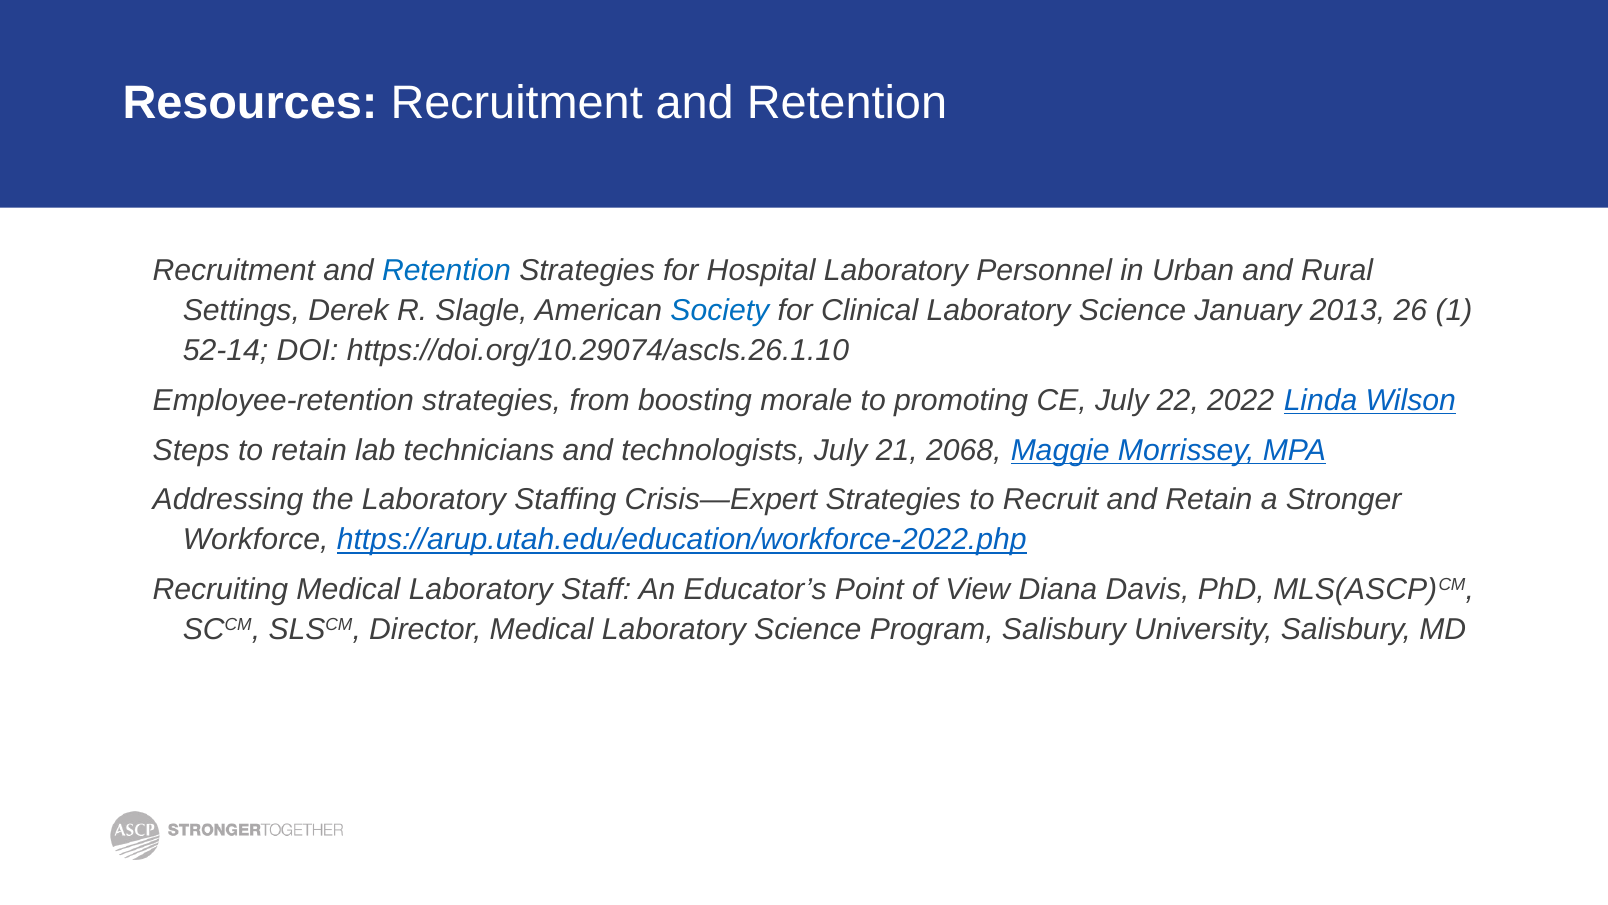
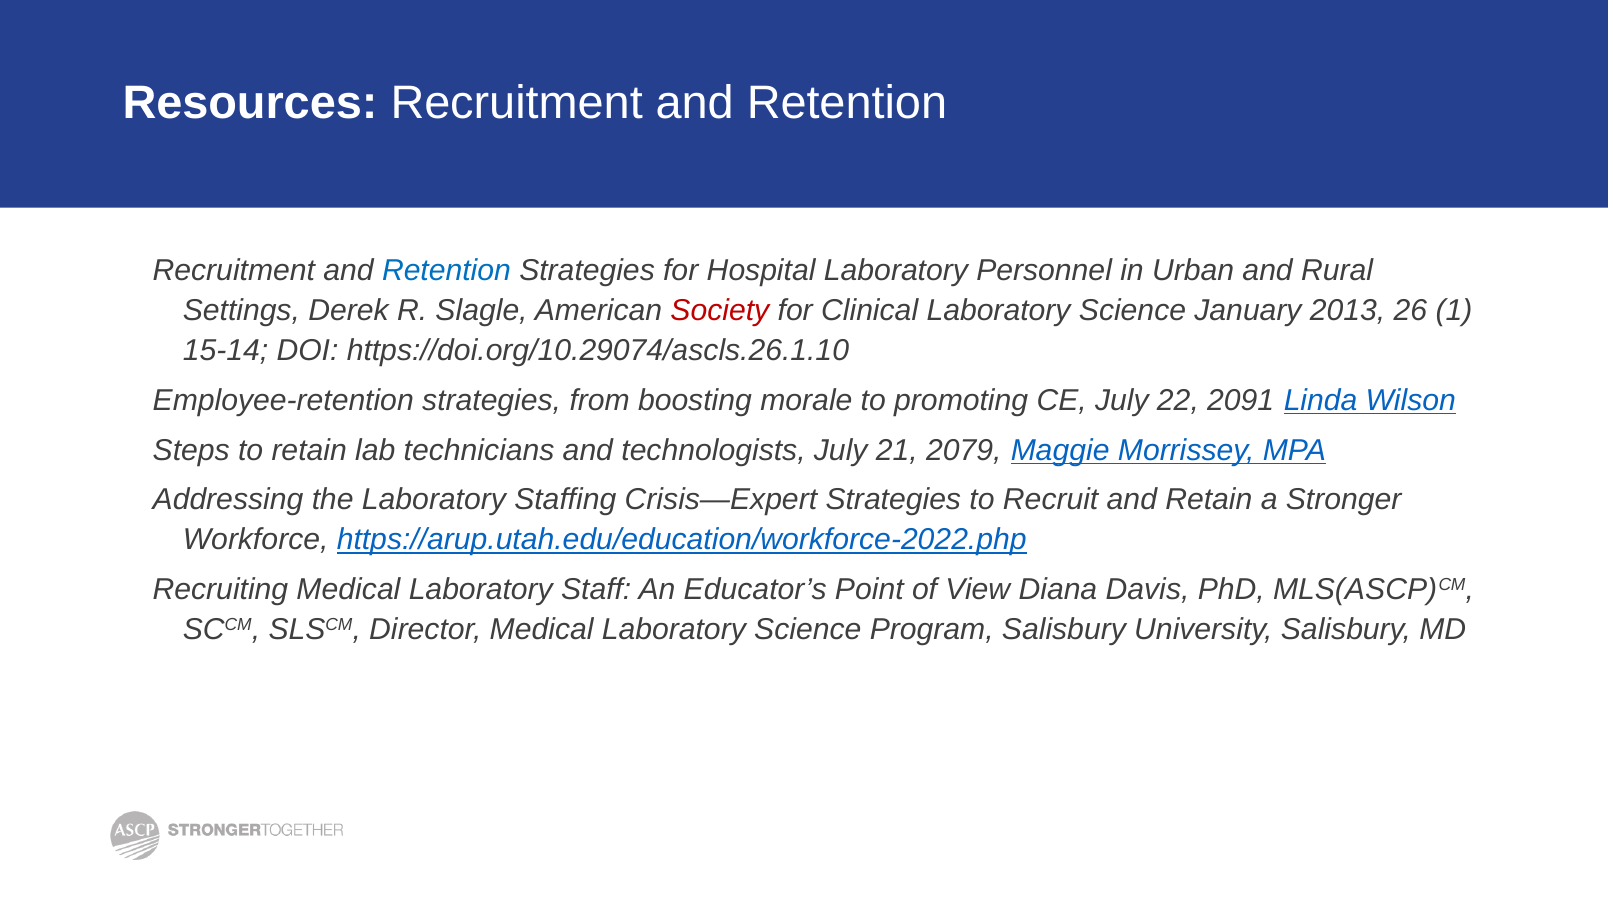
Society colour: blue -> red
52-14: 52-14 -> 15-14
2022: 2022 -> 2091
2068: 2068 -> 2079
